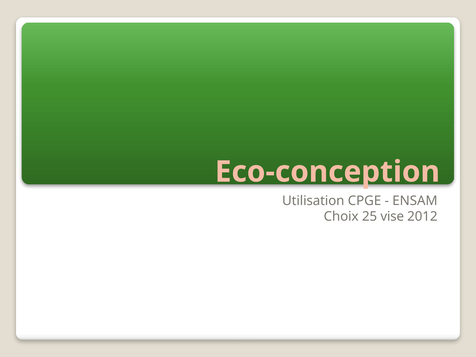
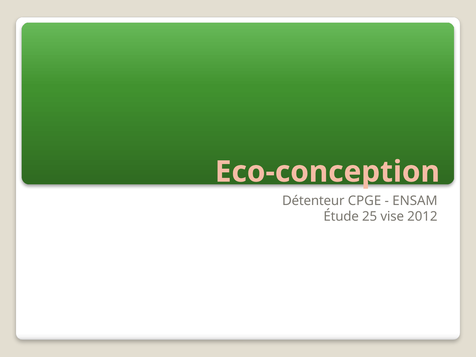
Utilisation: Utilisation -> Détenteur
Choix: Choix -> Étude
